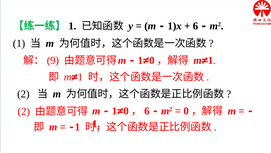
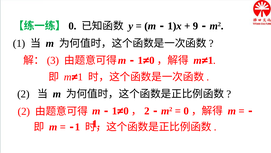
1 at (72, 26): 1 -> 0
6 at (195, 26): 6 -> 9
9: 9 -> 3
6 at (147, 111): 6 -> 2
